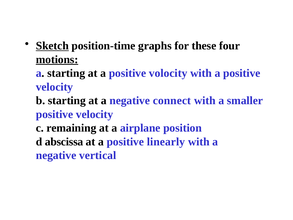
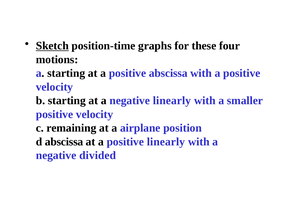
motions underline: present -> none
positive volocity: volocity -> abscissa
negative connect: connect -> linearly
vertical: vertical -> divided
